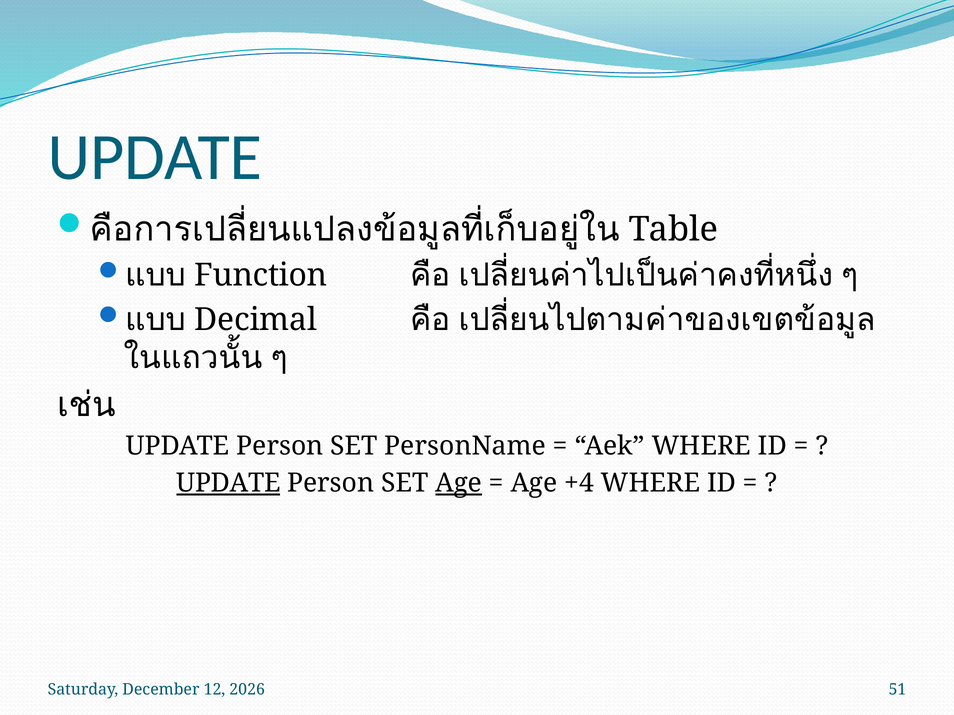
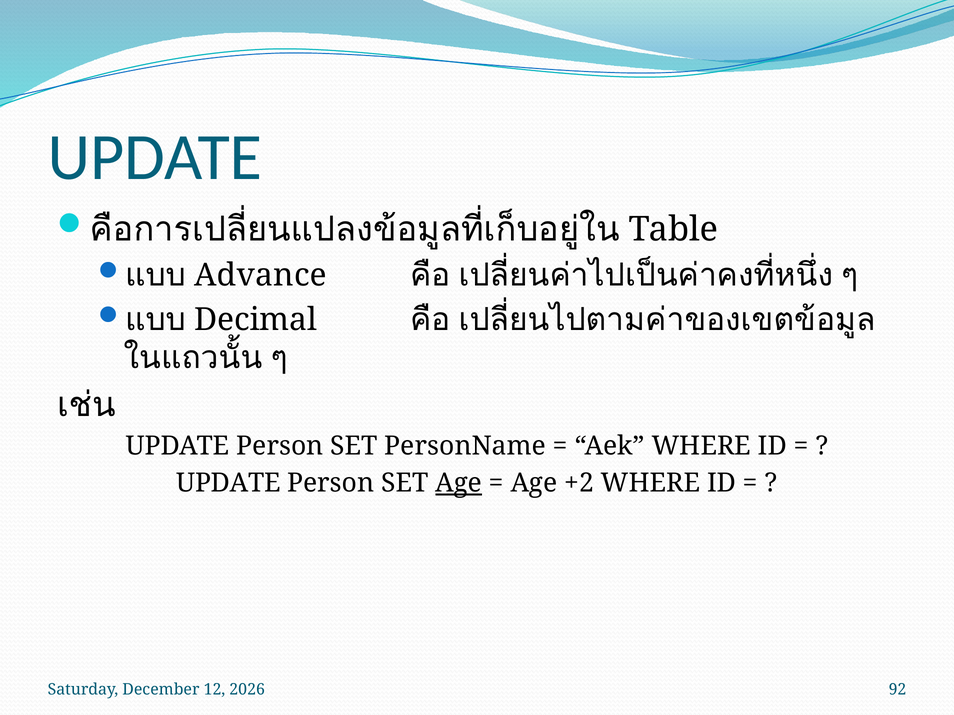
Function: Function -> Advance
UPDATE at (229, 483) underline: present -> none
+4: +4 -> +2
51: 51 -> 92
